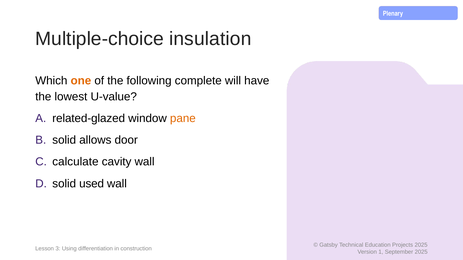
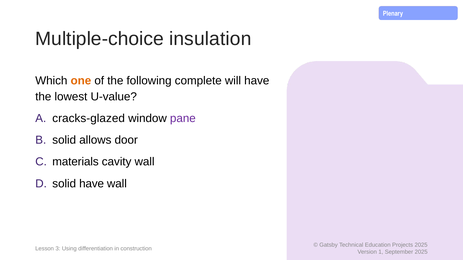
related-glazed: related-glazed -> cracks-glazed
pane colour: orange -> purple
calculate: calculate -> materials
solid used: used -> have
